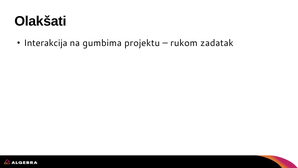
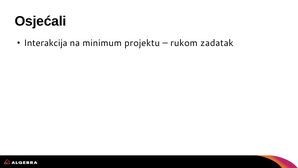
Olakšati: Olakšati -> Osjećali
gumbima: gumbima -> minimum
